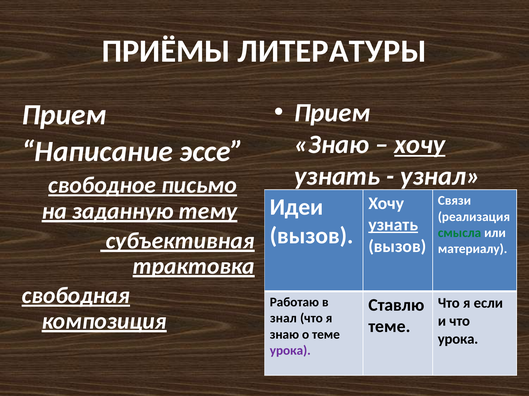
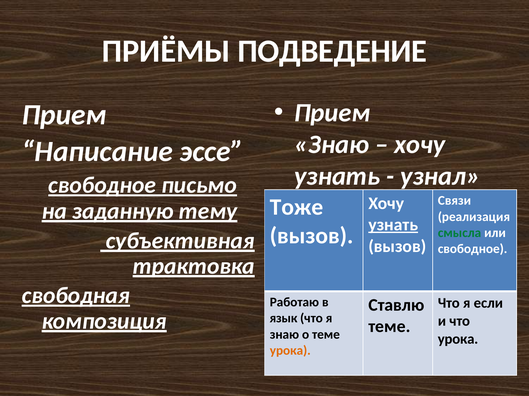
ЛИТЕРАТУРЫ: ЛИТЕРАТУРЫ -> ПОДВЕДЕНИЕ
хочу at (420, 145) underline: present -> none
Идеи: Идеи -> Тоже
материалу at (473, 249): материалу -> свободное
знал: знал -> язык
урока at (290, 351) colour: purple -> orange
